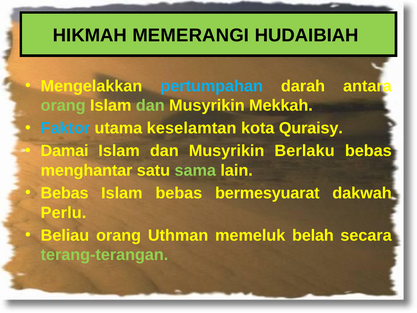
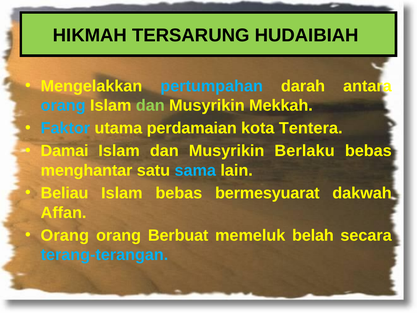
MEMERANGI: MEMERANGI -> TERSARUNG
orang at (63, 105) colour: light green -> light blue
keselamtan: keselamtan -> perdamaian
Quraisy: Quraisy -> Tentera
sama colour: light green -> light blue
Bebas at (65, 193): Bebas -> Beliau
Perlu: Perlu -> Affan
Beliau at (65, 235): Beliau -> Orang
Uthman: Uthman -> Berbuat
terang-terangan colour: light green -> light blue
